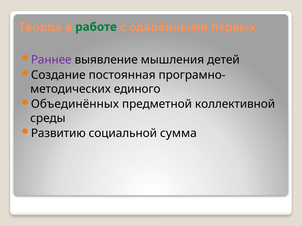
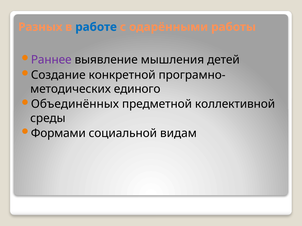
Творца: Творца -> Разных
работе colour: green -> blue
первых: первых -> работы
постоянная: постоянная -> конкретной
Развитию: Развитию -> Формами
сумма: сумма -> видам
